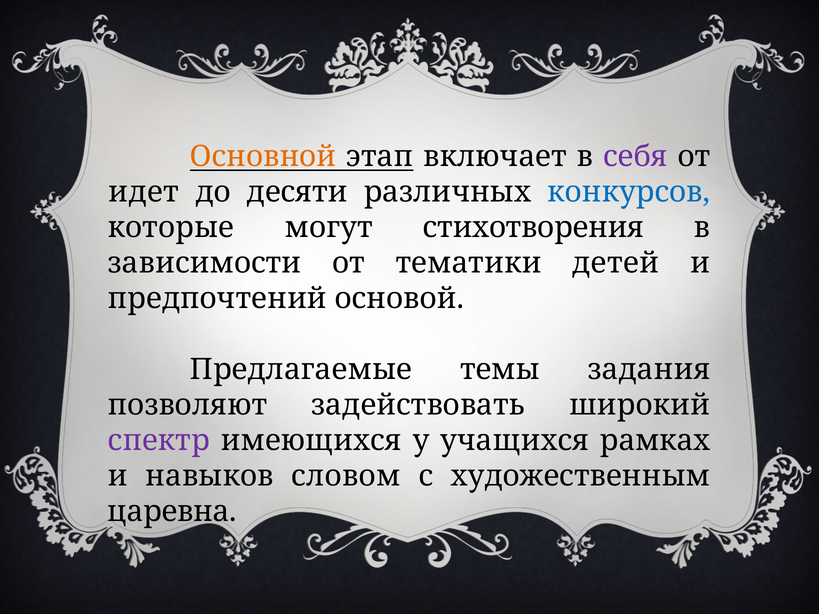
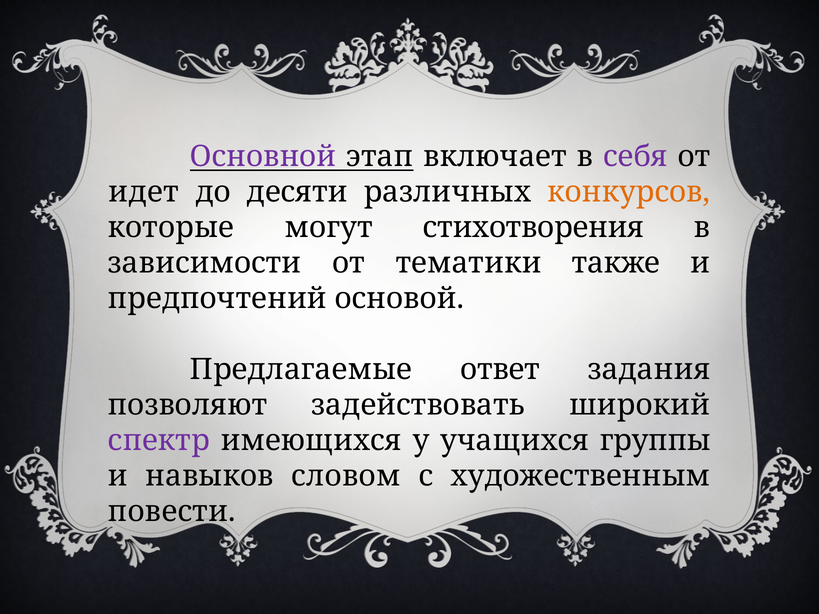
Основной colour: orange -> purple
конкурсов colour: blue -> orange
детей: детей -> также
темы: темы -> ответ
рамках: рамках -> группы
царевна: царевна -> повести
